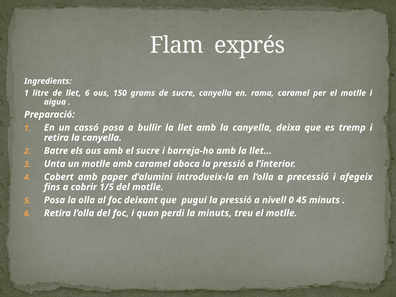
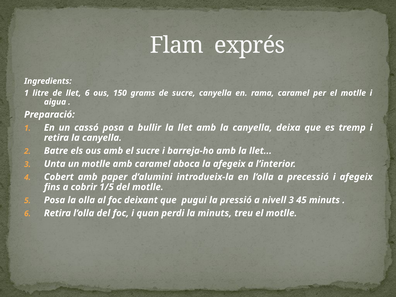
aboca la pressió: pressió -> afegeix
nivell 0: 0 -> 3
